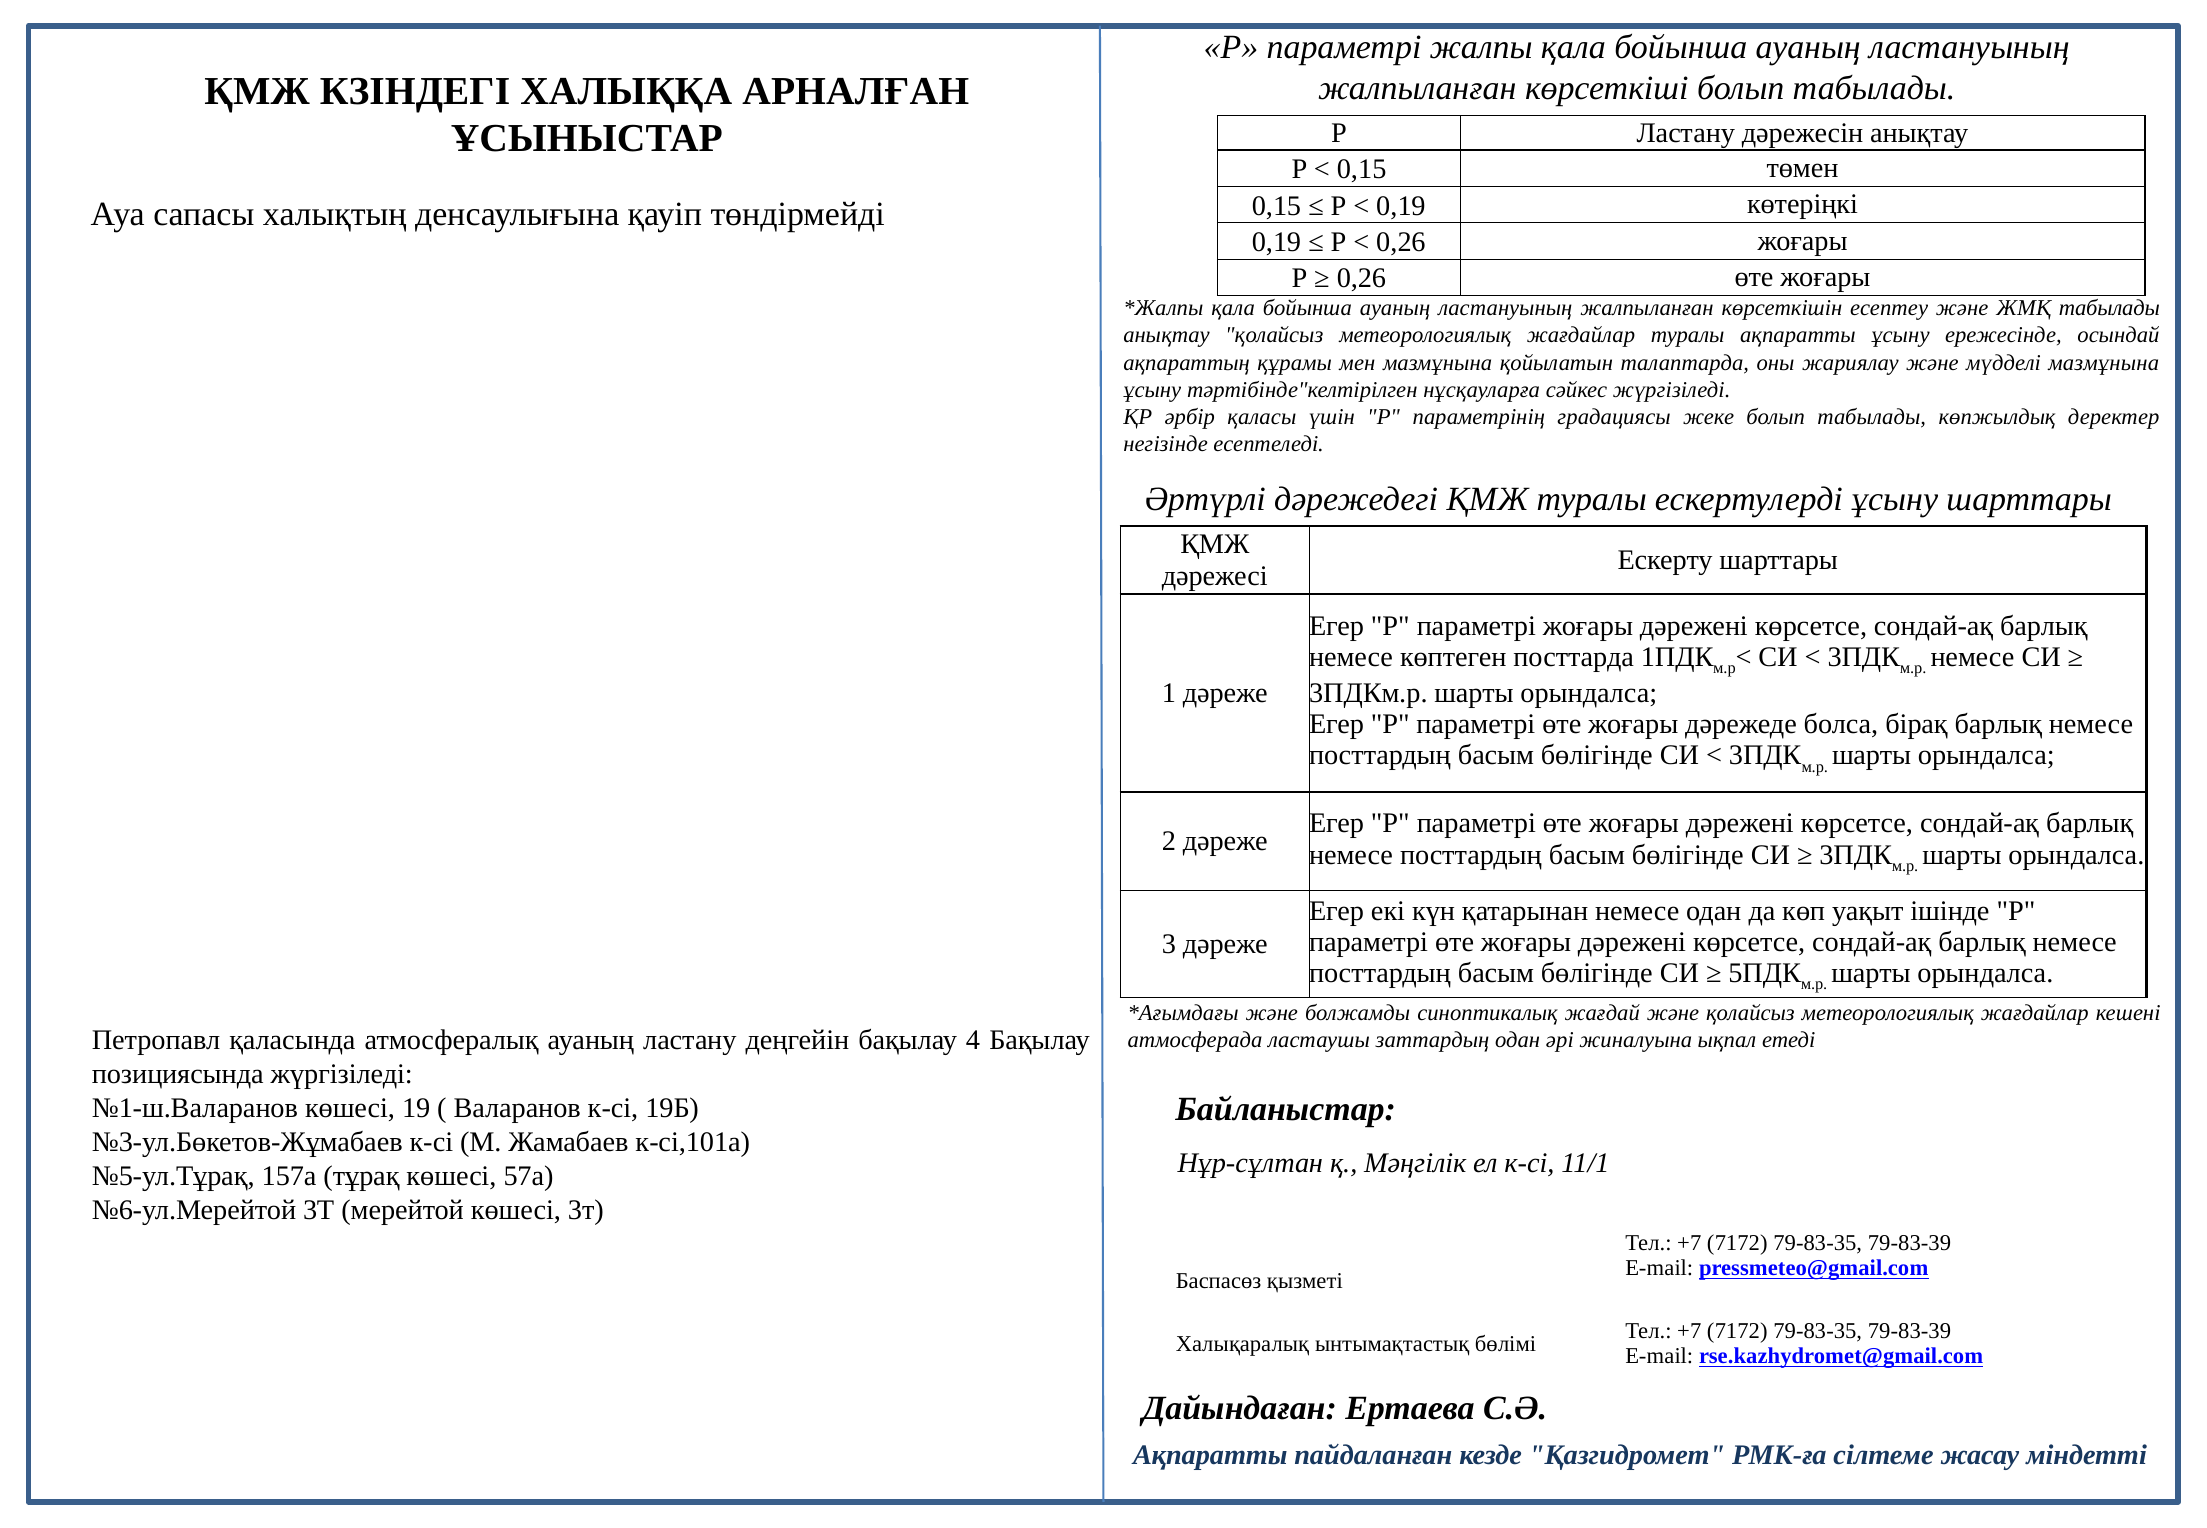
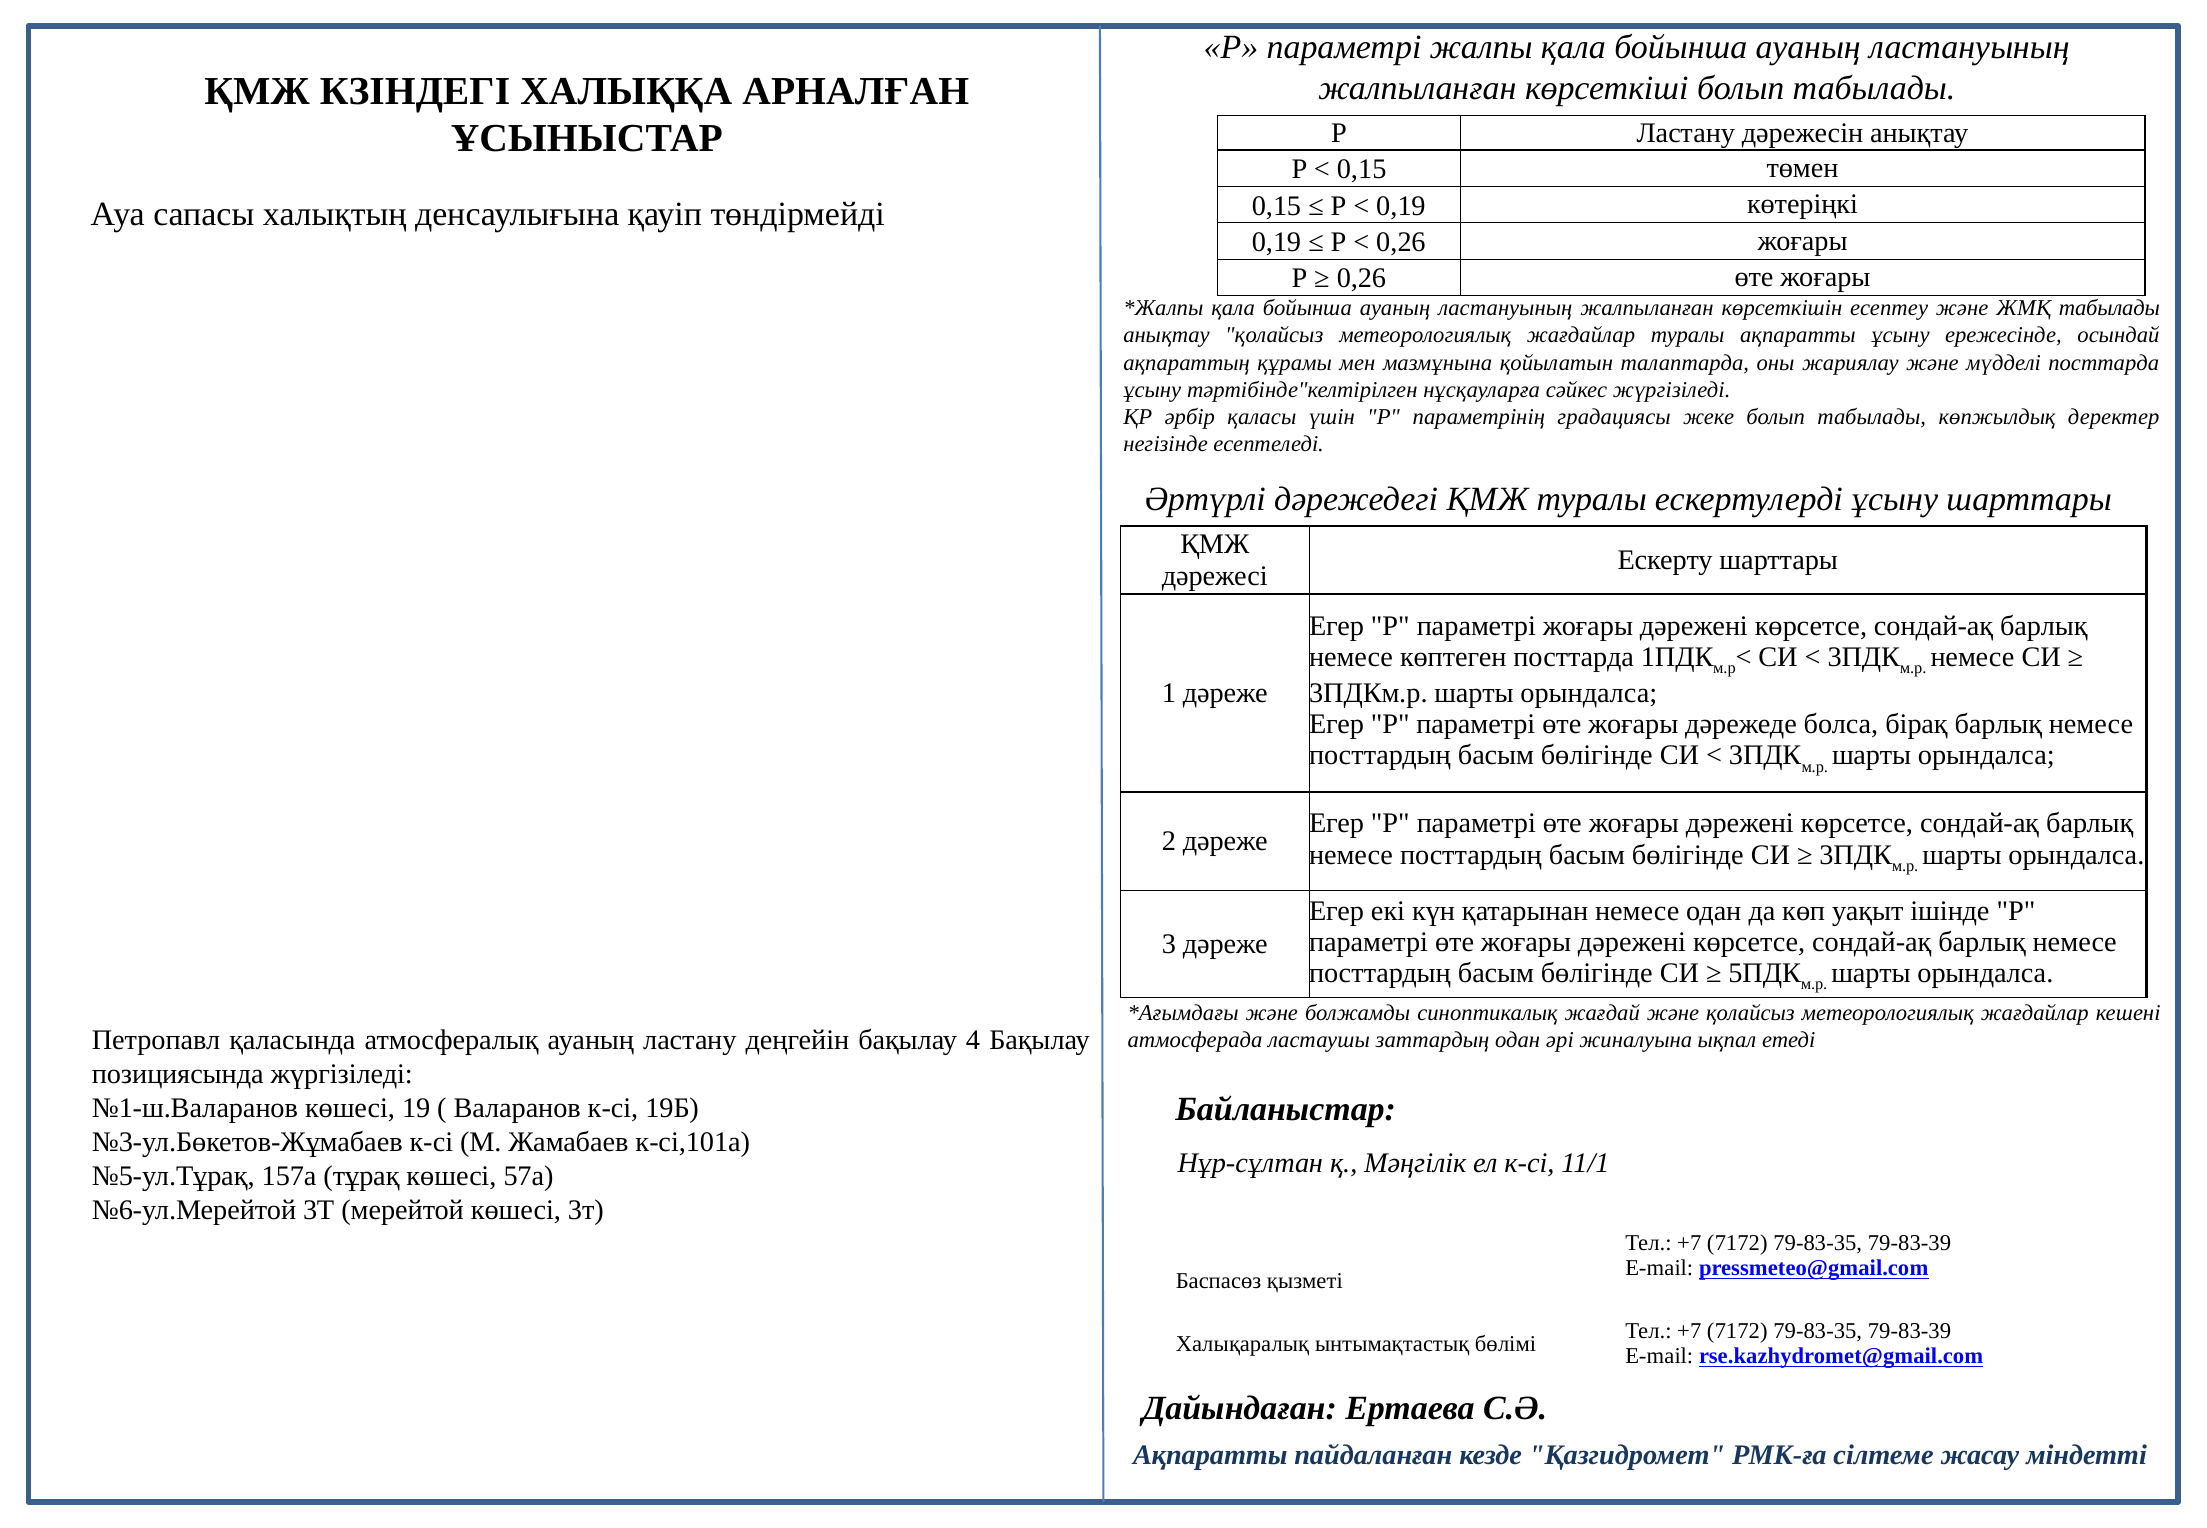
мүдделі мазмұнына: мазмұнына -> посттарда
